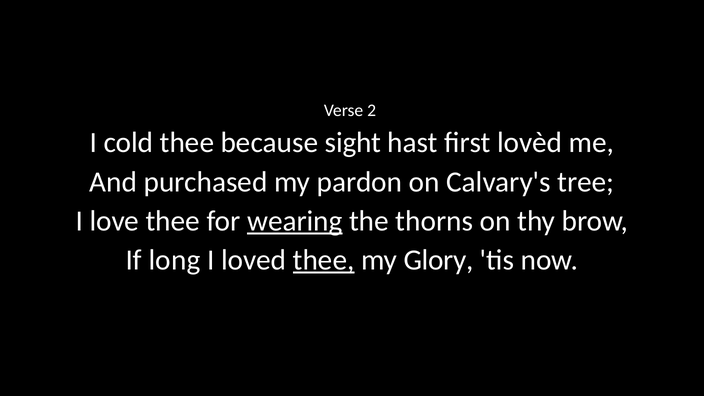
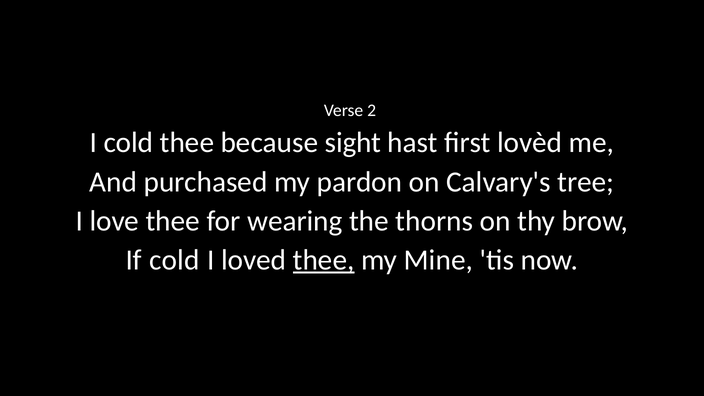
wearing underline: present -> none
If long: long -> cold
Glory: Glory -> Mine
